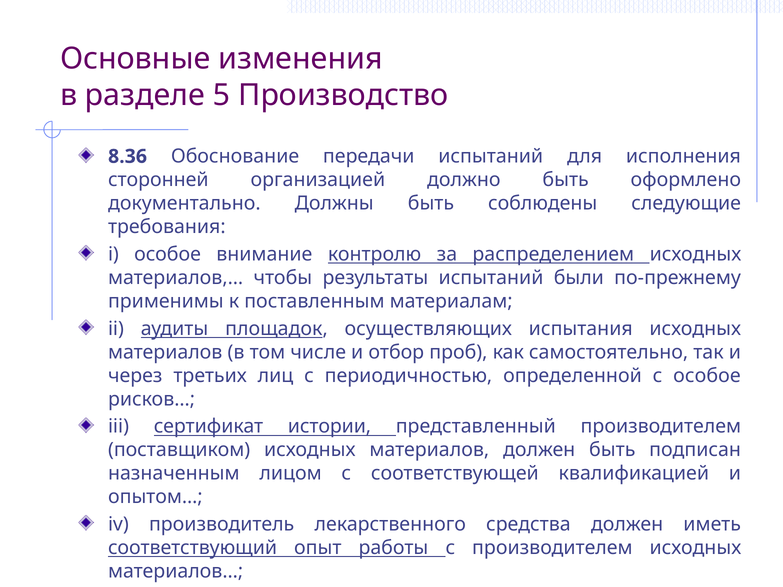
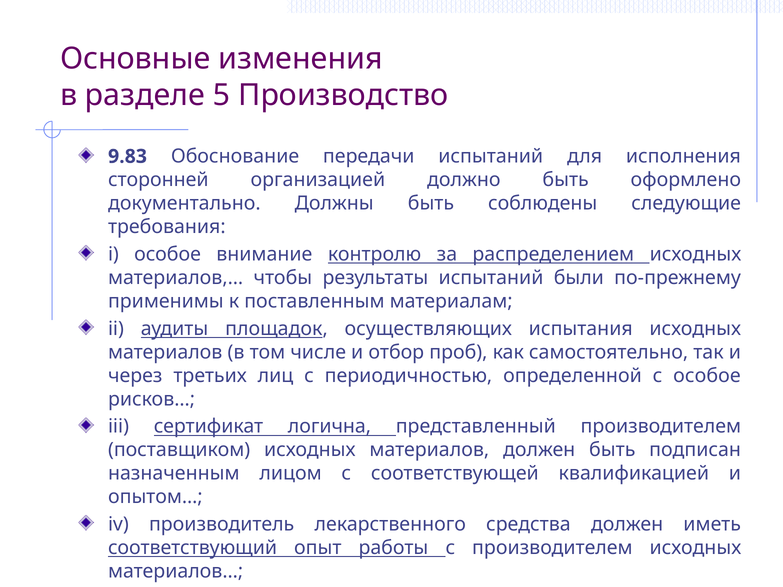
8.36: 8.36 -> 9.83
истории: истории -> логична
